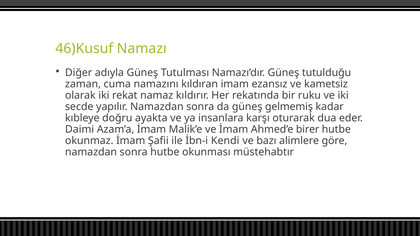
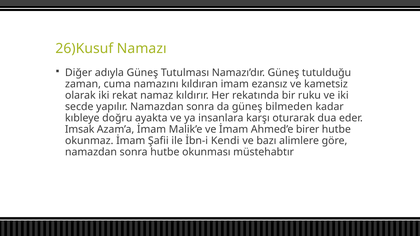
46)Kusuf: 46)Kusuf -> 26)Kusuf
gelmemiş: gelmemiş -> bilmeden
Daimi: Daimi -> Imsak
